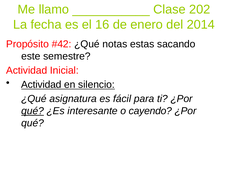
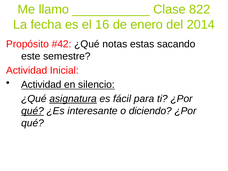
202: 202 -> 822
asignatura underline: none -> present
cayendo: cayendo -> diciendo
